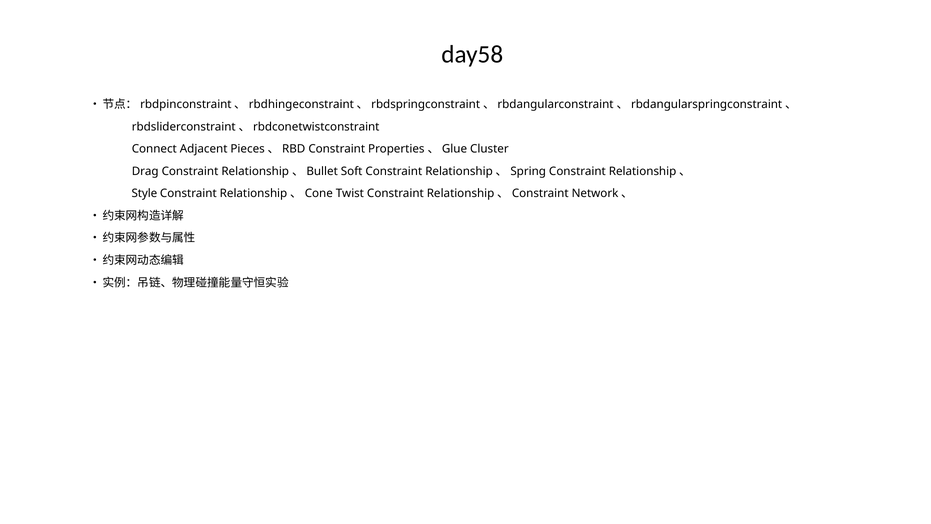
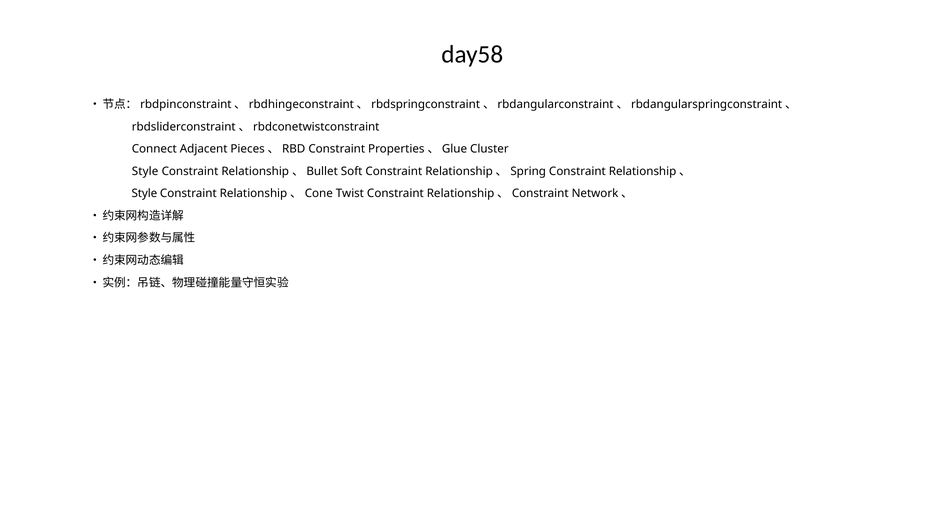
Drag at (145, 171): Drag -> Style
